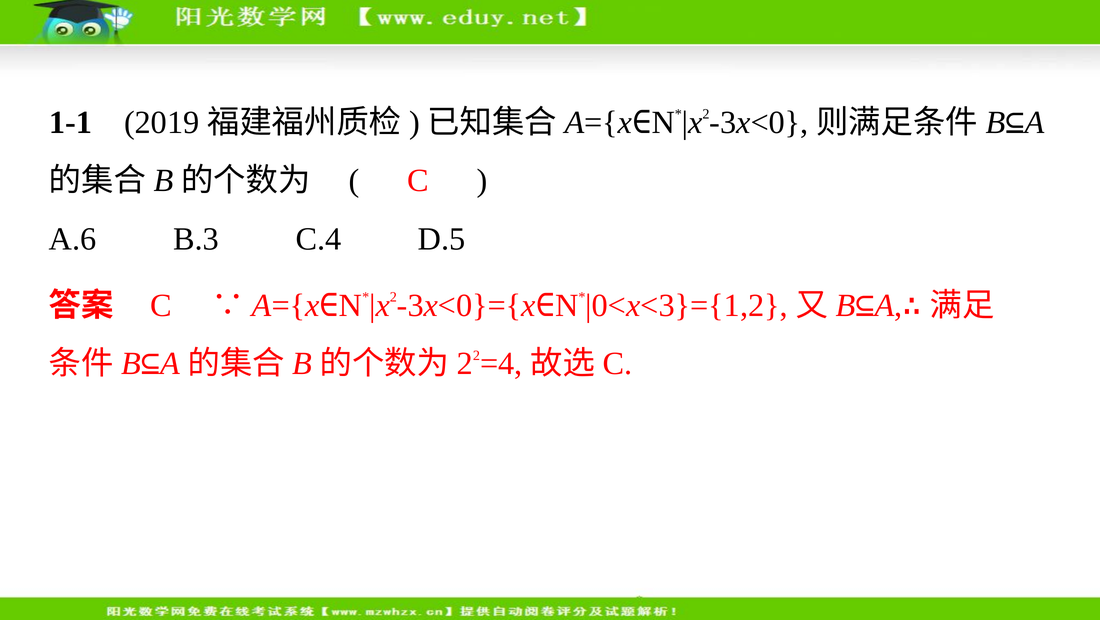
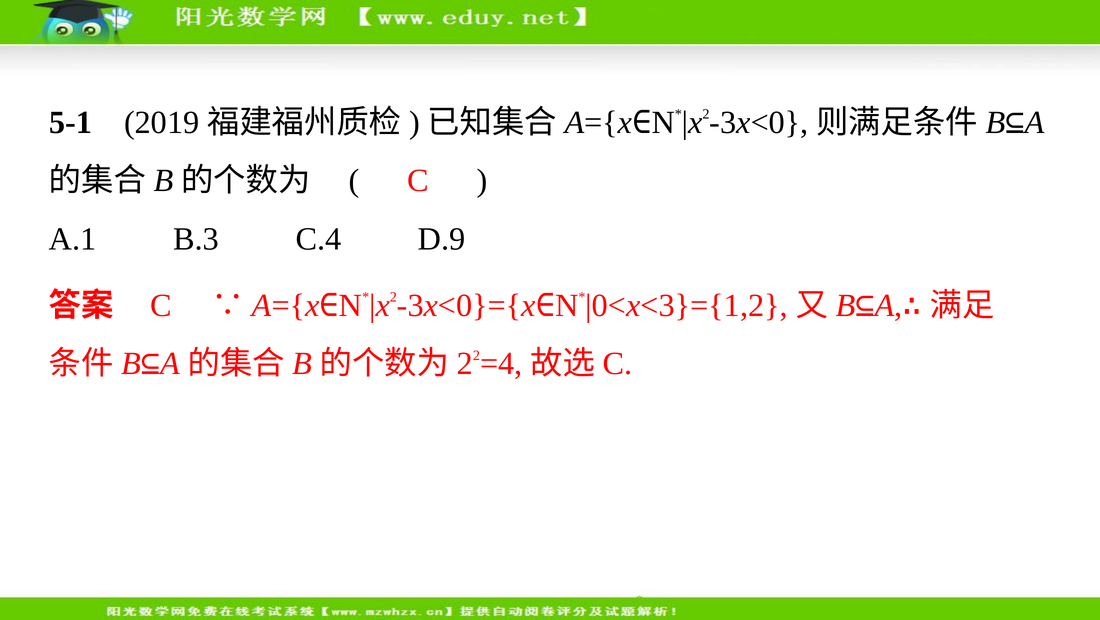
1-1: 1-1 -> 5-1
A.6: A.6 -> A.1
D.5: D.5 -> D.9
